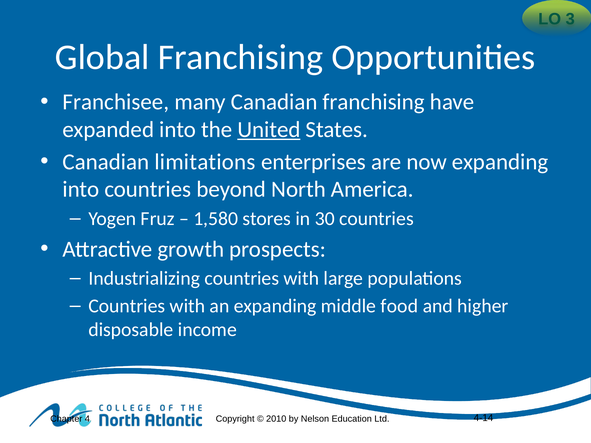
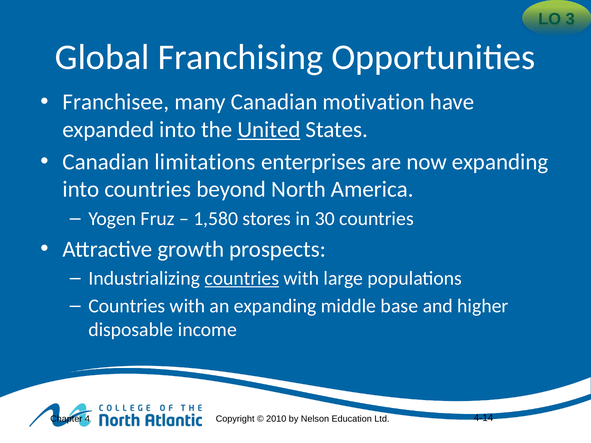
Canadian franchising: franchising -> motivation
countries at (242, 279) underline: none -> present
food: food -> base
